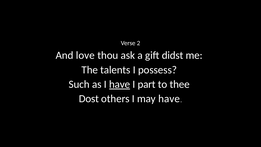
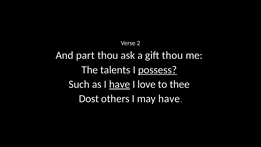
love: love -> part
gift didst: didst -> thou
possess underline: none -> present
part: part -> love
